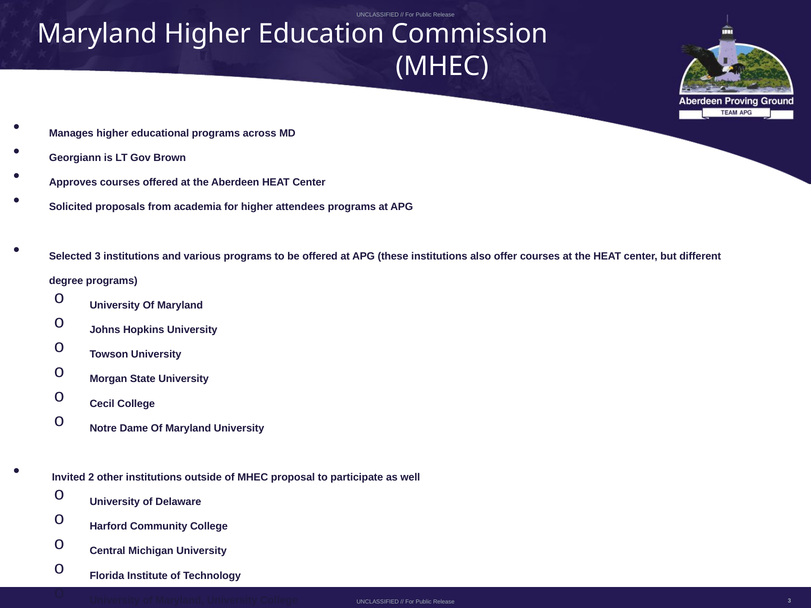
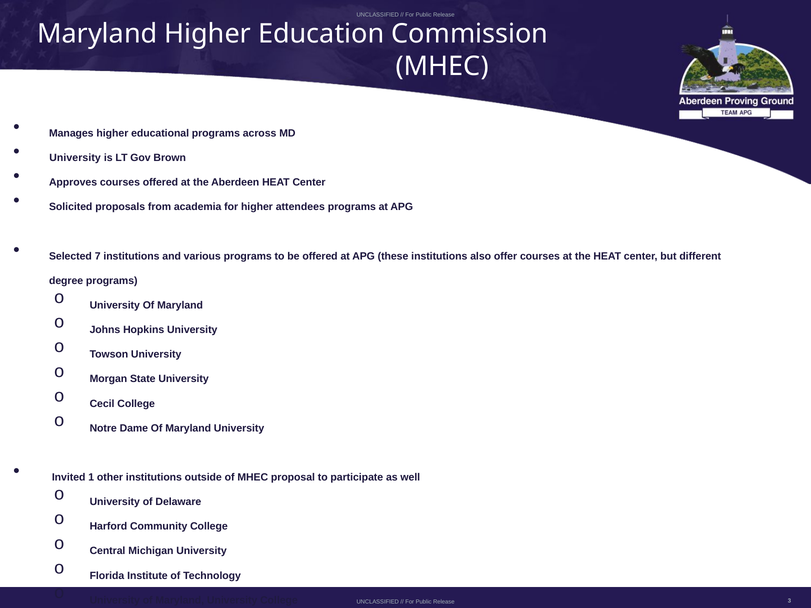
Georgiann at (75, 158): Georgiann -> University
Selected 3: 3 -> 7
2: 2 -> 1
